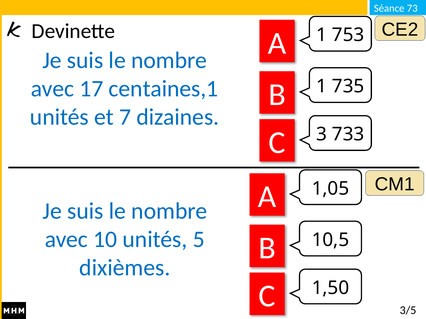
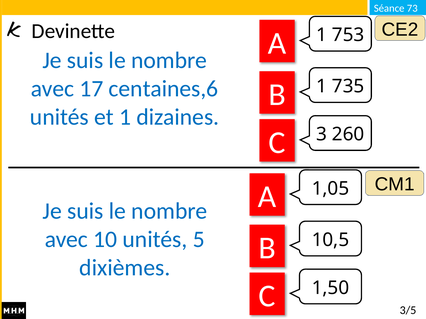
centaines,1: centaines,1 -> centaines,6
et 7: 7 -> 1
733: 733 -> 260
